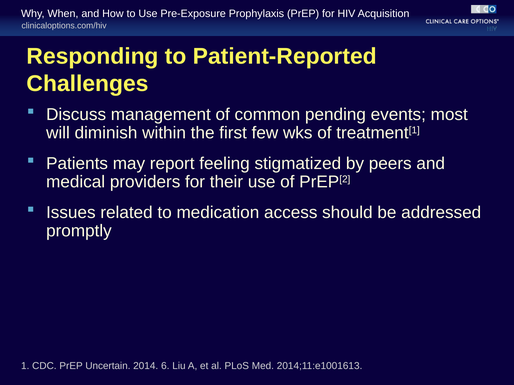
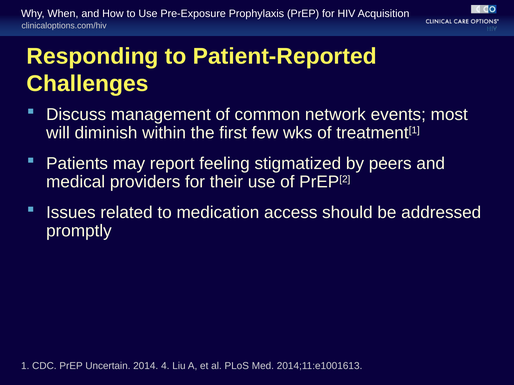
pending: pending -> network
6: 6 -> 4
